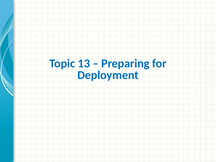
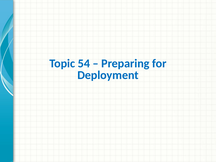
13: 13 -> 54
